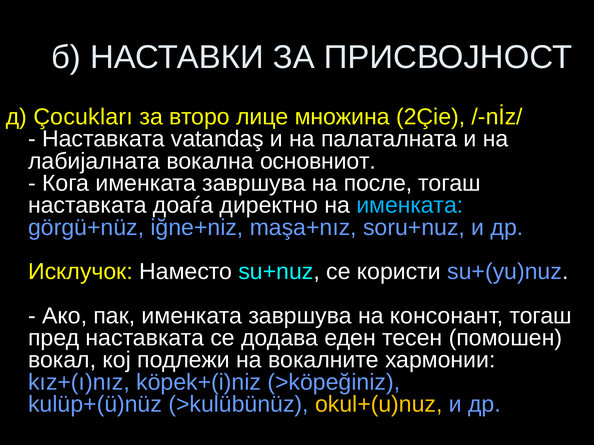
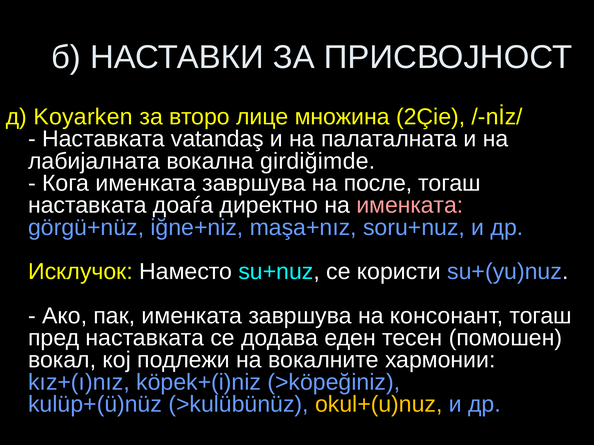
Çocukları: Çocukları -> Koyarken
основниот: основниот -> girdiğimde
именката at (410, 206) colour: light blue -> pink
